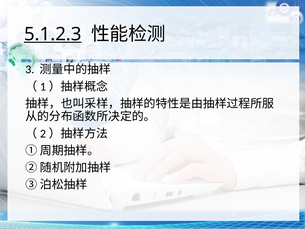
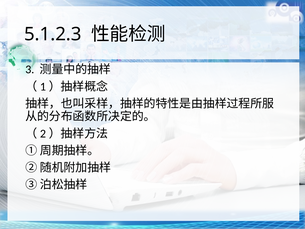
5.1.2.3 underline: present -> none
